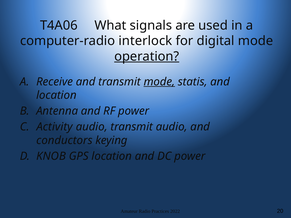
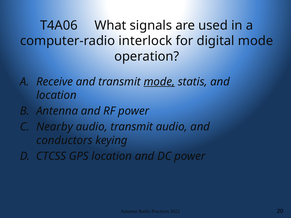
operation underline: present -> none
Activity: Activity -> Nearby
KNOB: KNOB -> CTCSS
